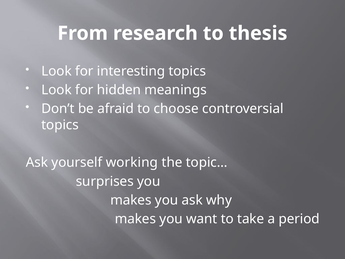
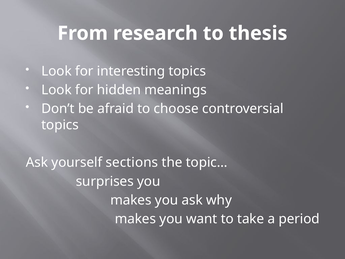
working: working -> sections
